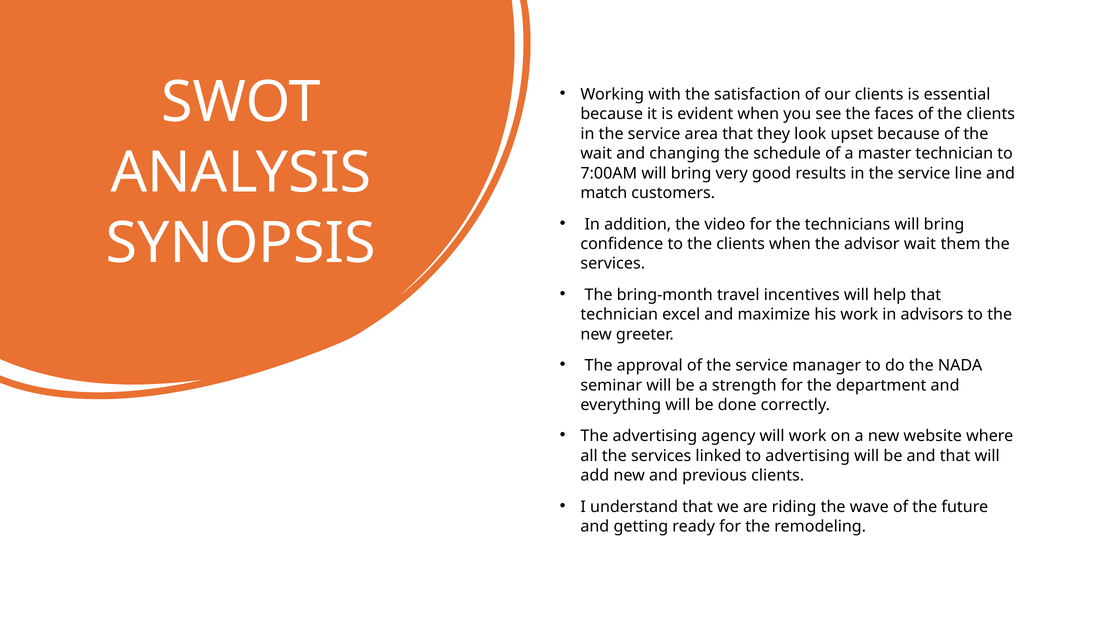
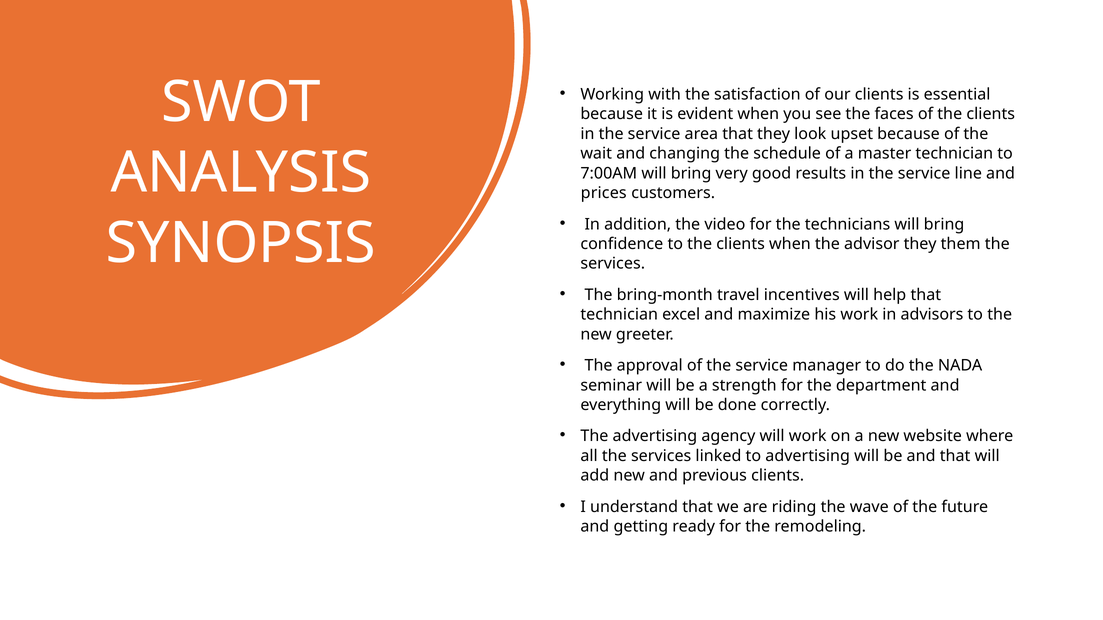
match: match -> prices
advisor wait: wait -> they
